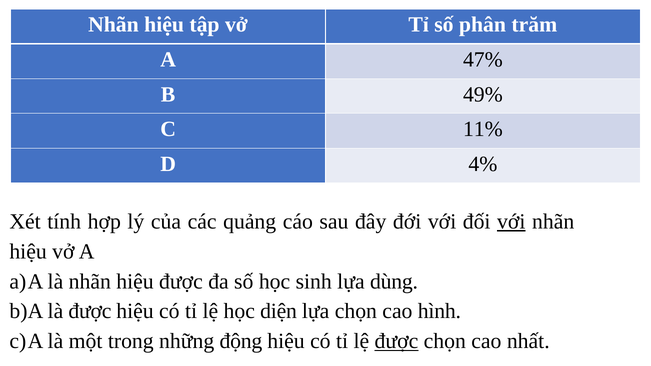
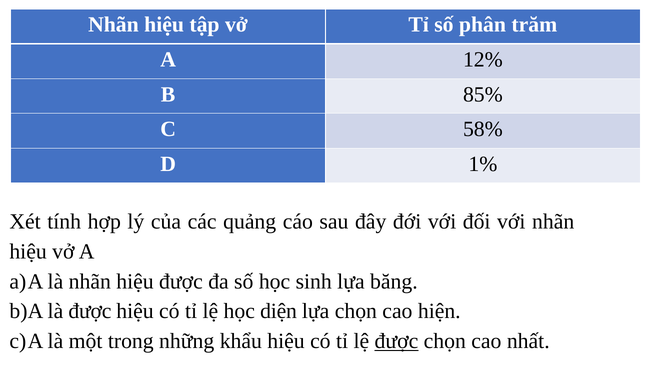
47%: 47% -> 12%
49%: 49% -> 85%
11%: 11% -> 58%
4%: 4% -> 1%
với at (511, 222) underline: present -> none
dùng: dùng -> băng
hình: hình -> hiện
động: động -> khẩu
